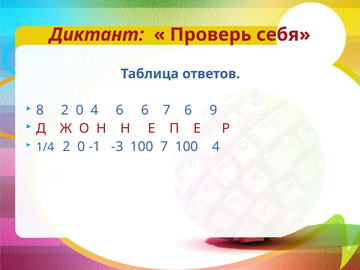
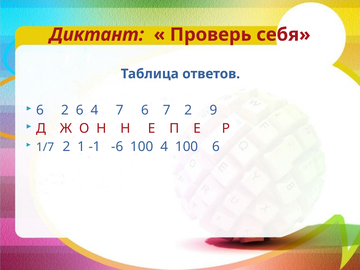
8 at (40, 110): 8 -> 6
0 at (80, 110): 0 -> 6
4 6: 6 -> 7
7 6: 6 -> 2
1/4: 1/4 -> 1/7
0 at (81, 147): 0 -> 1
-3: -3 -> -6
100 7: 7 -> 4
100 4: 4 -> 6
